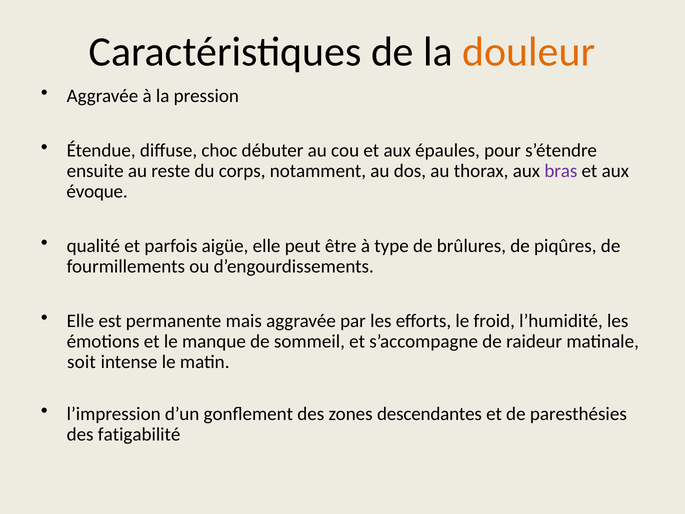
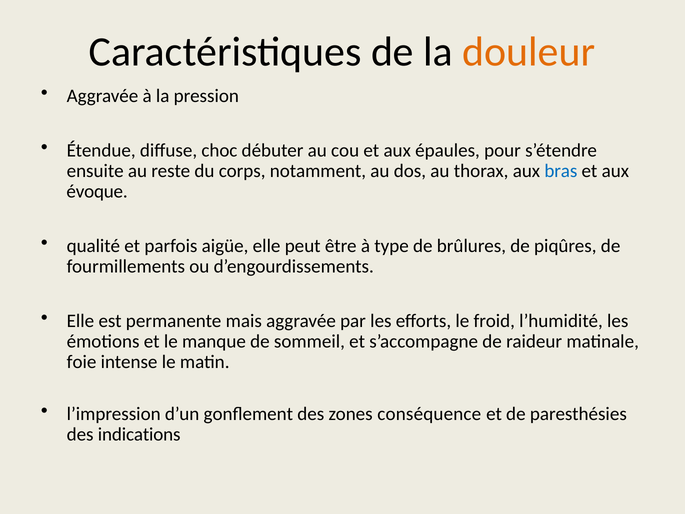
bras colour: purple -> blue
soit: soit -> foie
descendantes: descendantes -> conséquence
fatigabilité: fatigabilité -> indications
